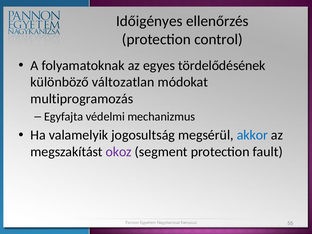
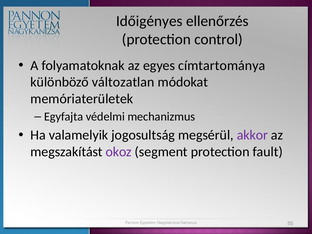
tördelődésének: tördelődésének -> címtartománya
multiprogramozás: multiprogramozás -> memóriaterületek
akkor colour: blue -> purple
